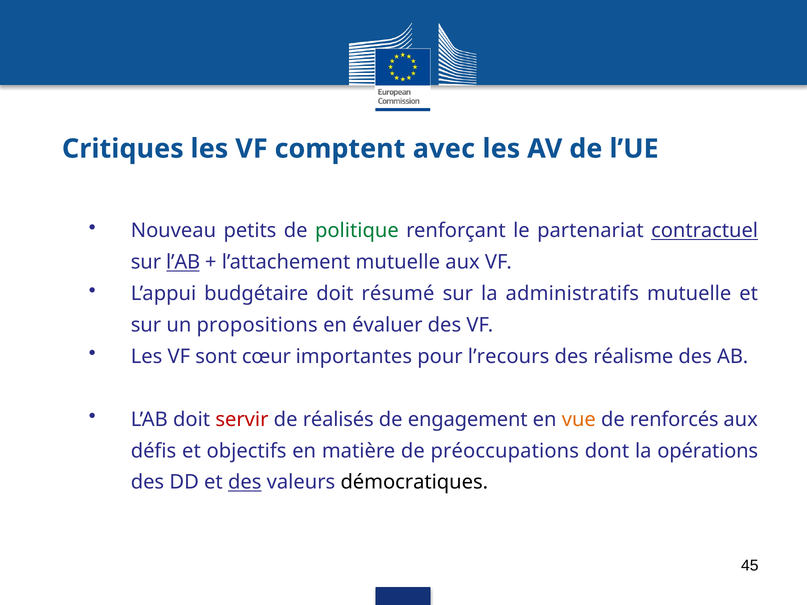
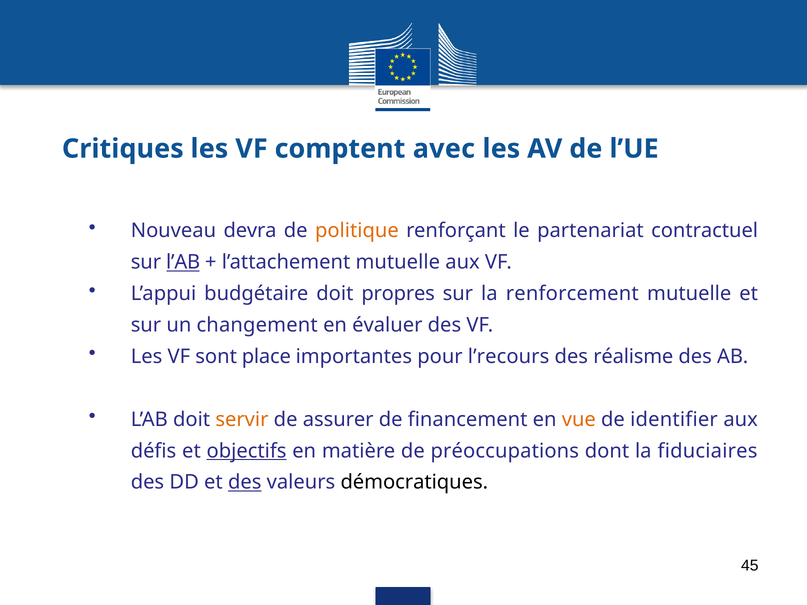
petits: petits -> devra
politique colour: green -> orange
contractuel underline: present -> none
résumé: résumé -> propres
administratifs: administratifs -> renforcement
propositions: propositions -> changement
cœur: cœur -> place
servir colour: red -> orange
réalisés: réalisés -> assurer
engagement: engagement -> financement
renforcés: renforcés -> identifier
objectifs underline: none -> present
opérations: opérations -> fiduciaires
